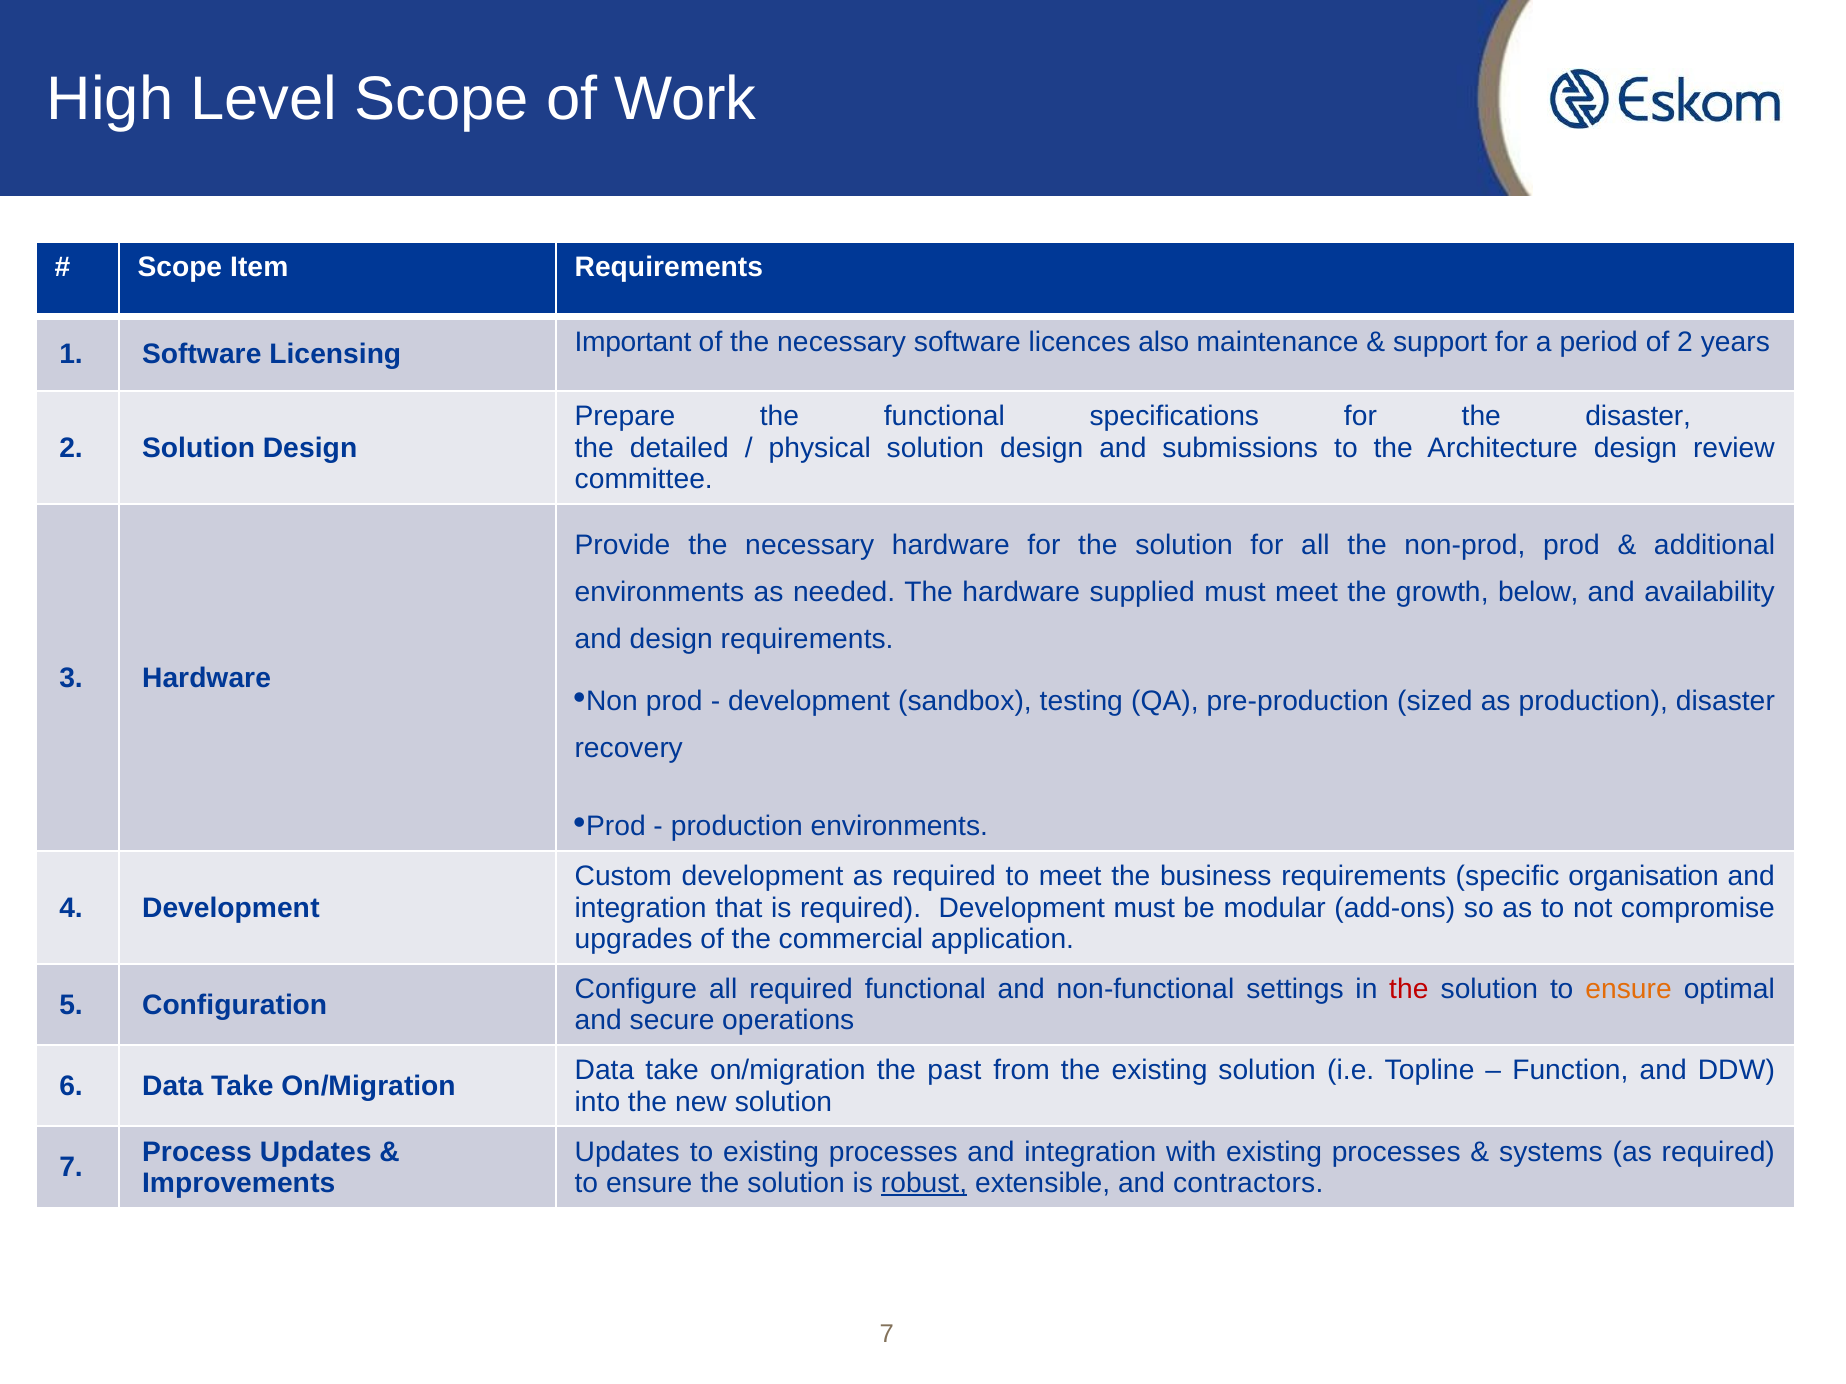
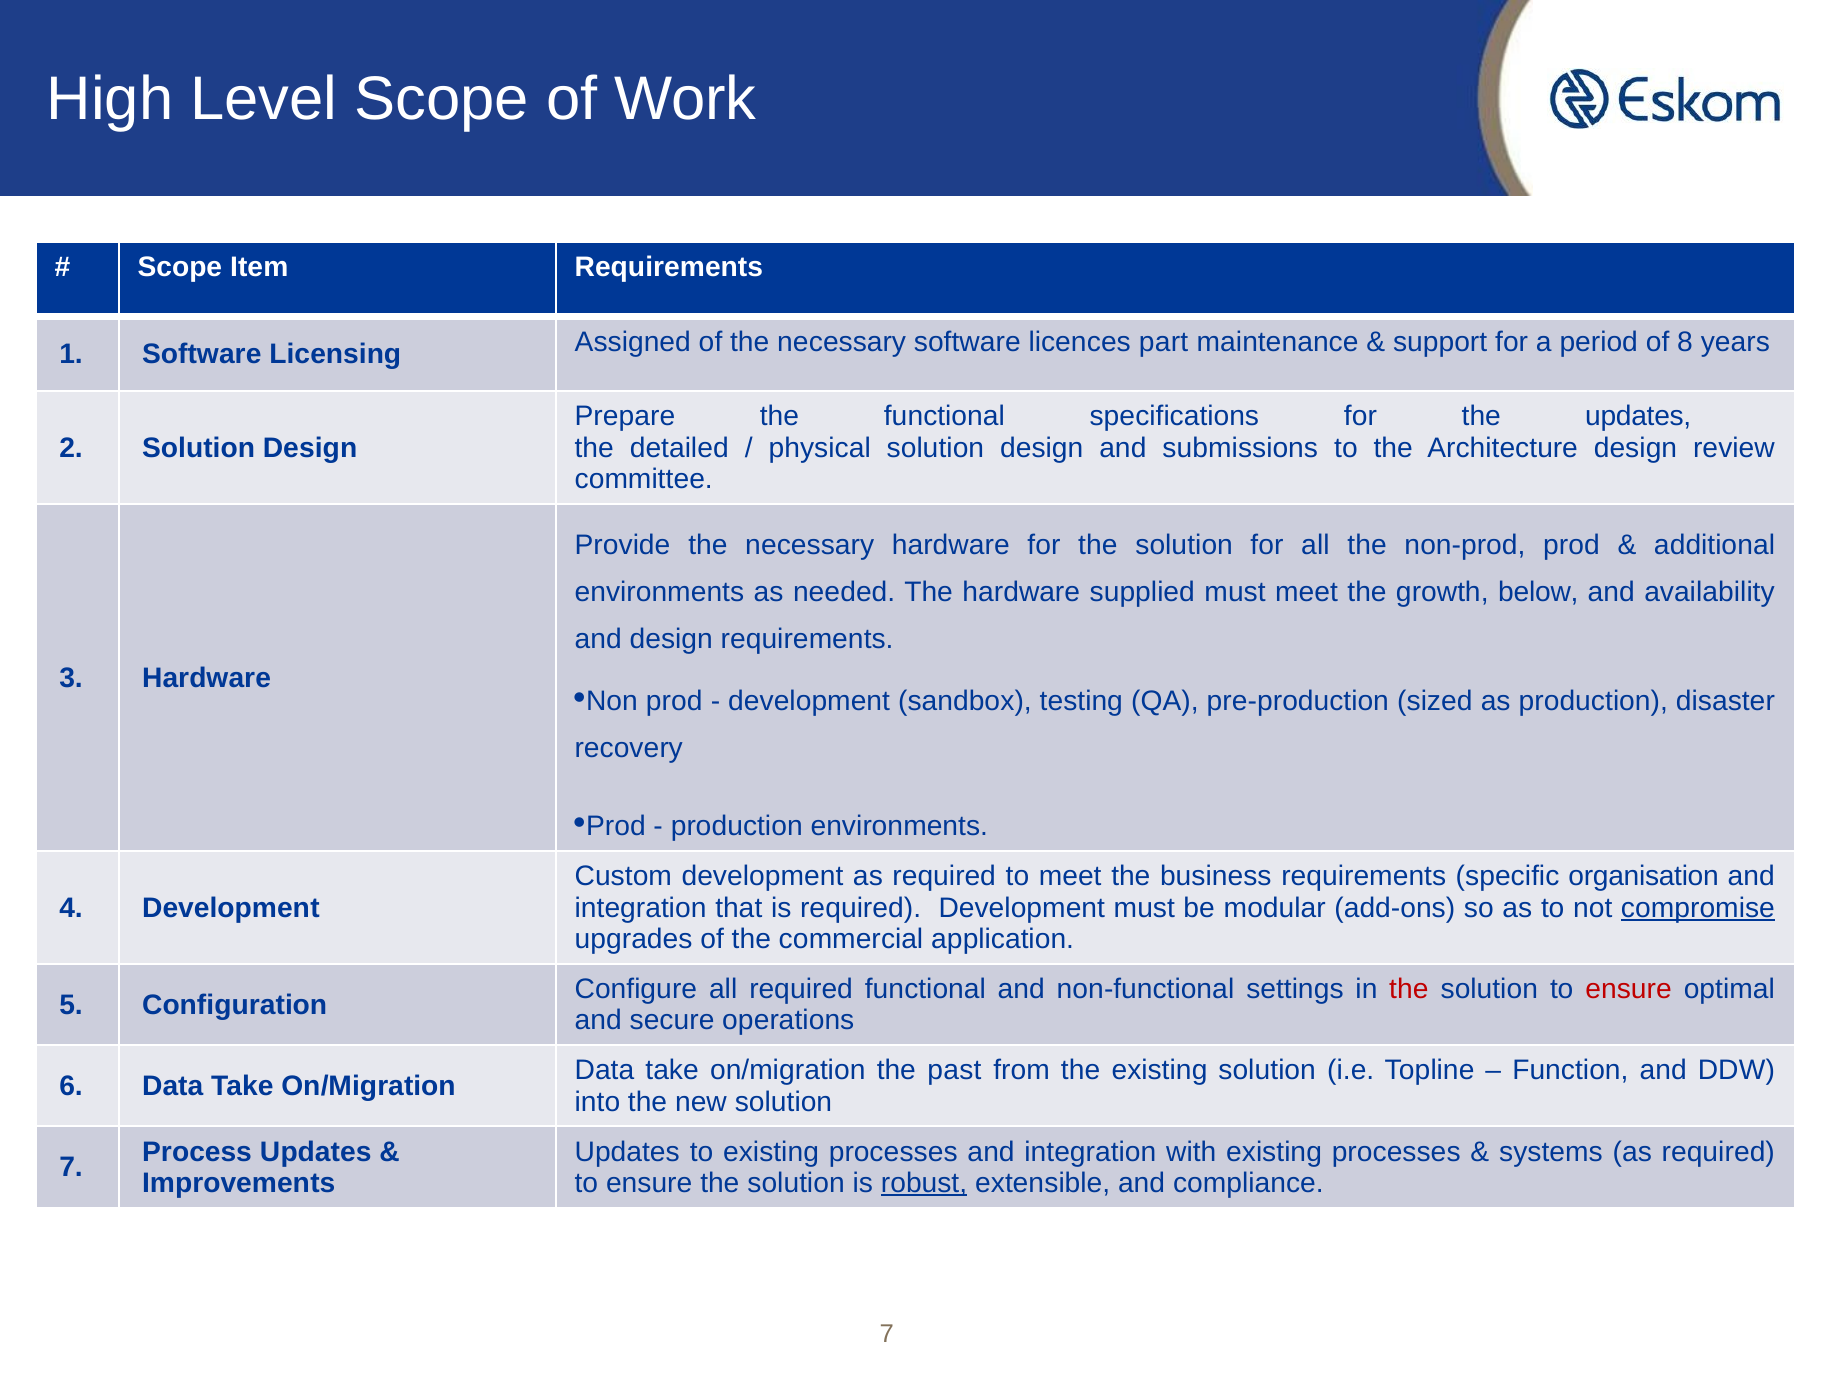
Important: Important -> Assigned
also: also -> part
of 2: 2 -> 8
the disaster: disaster -> updates
compromise underline: none -> present
ensure at (1629, 989) colour: orange -> red
contractors: contractors -> compliance
